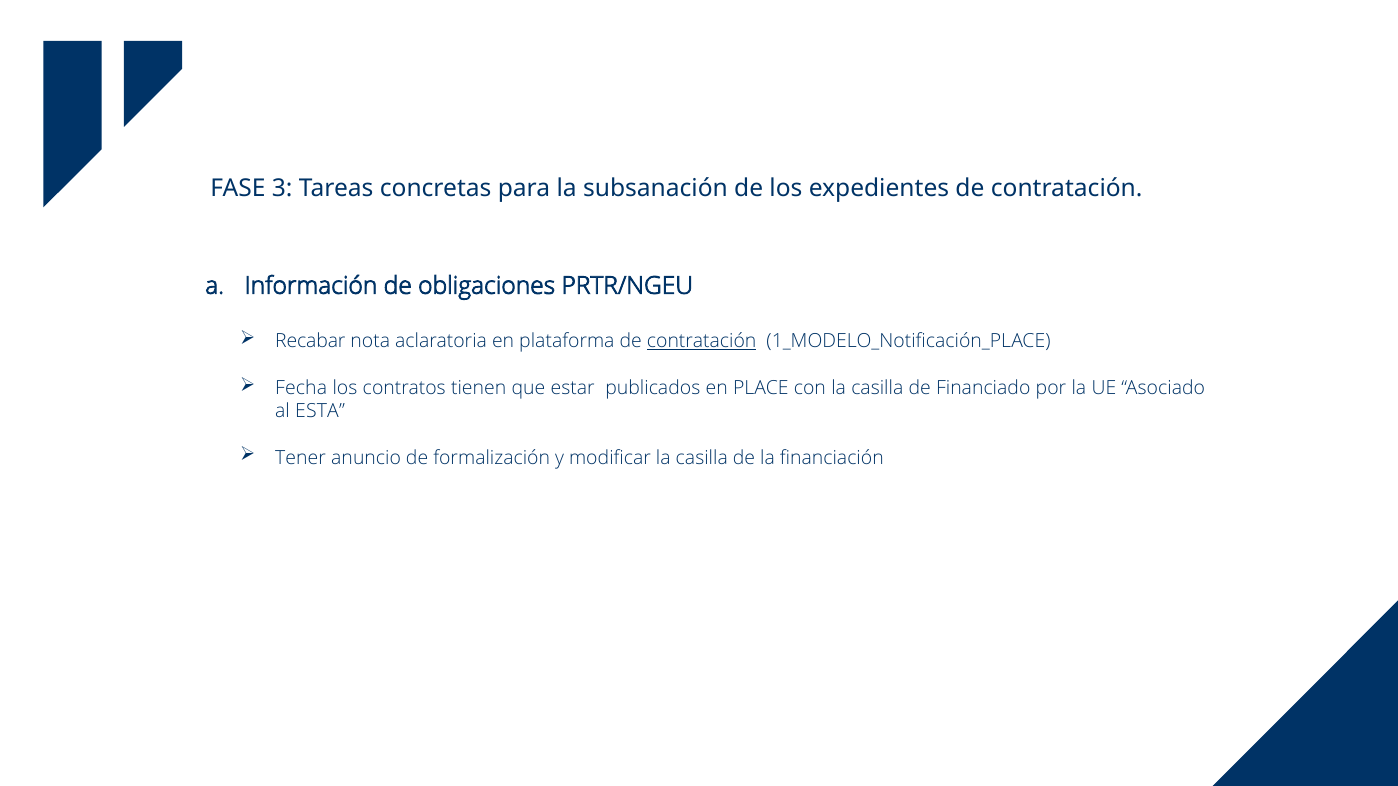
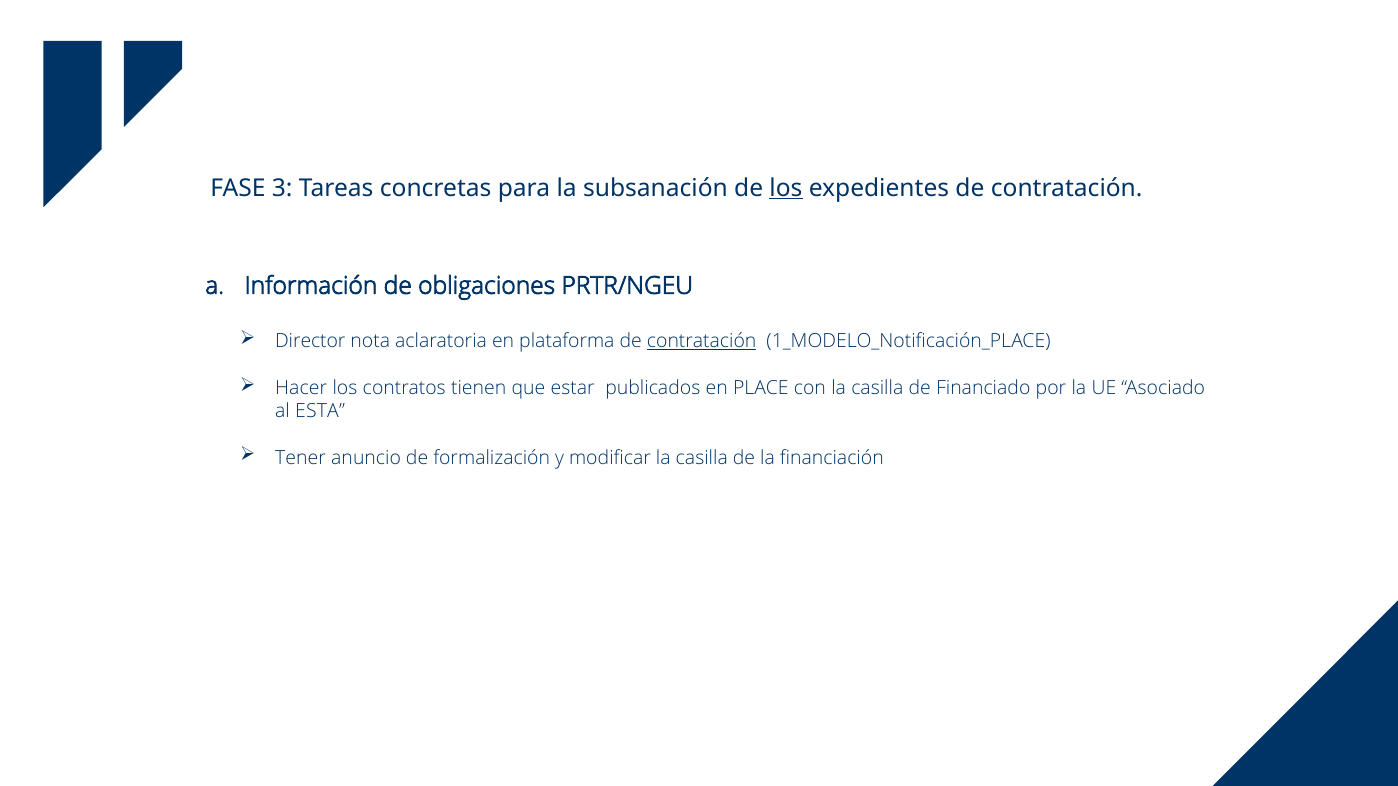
los at (786, 188) underline: none -> present
Recabar: Recabar -> Director
Fecha: Fecha -> Hacer
